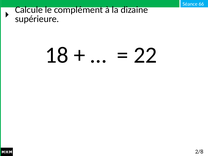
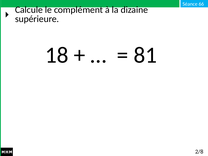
22: 22 -> 81
